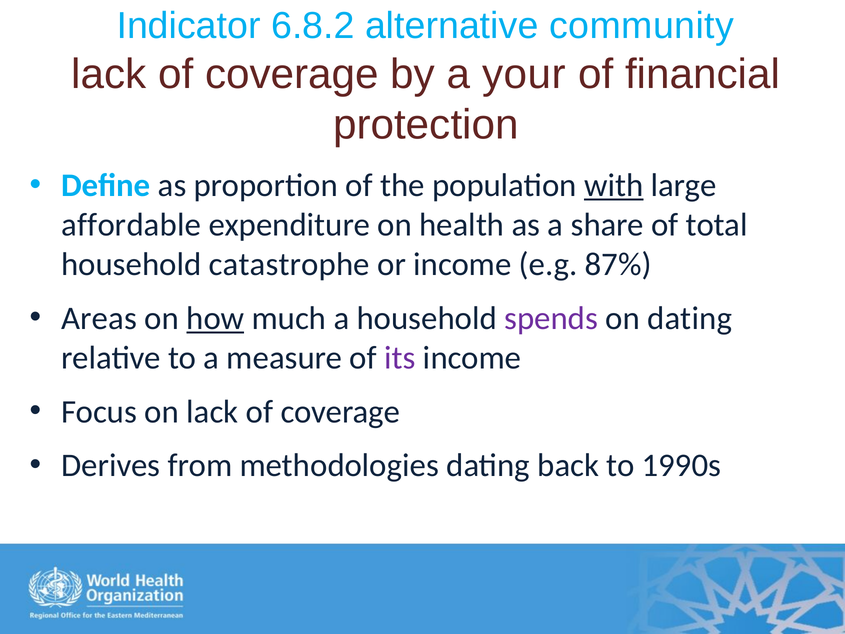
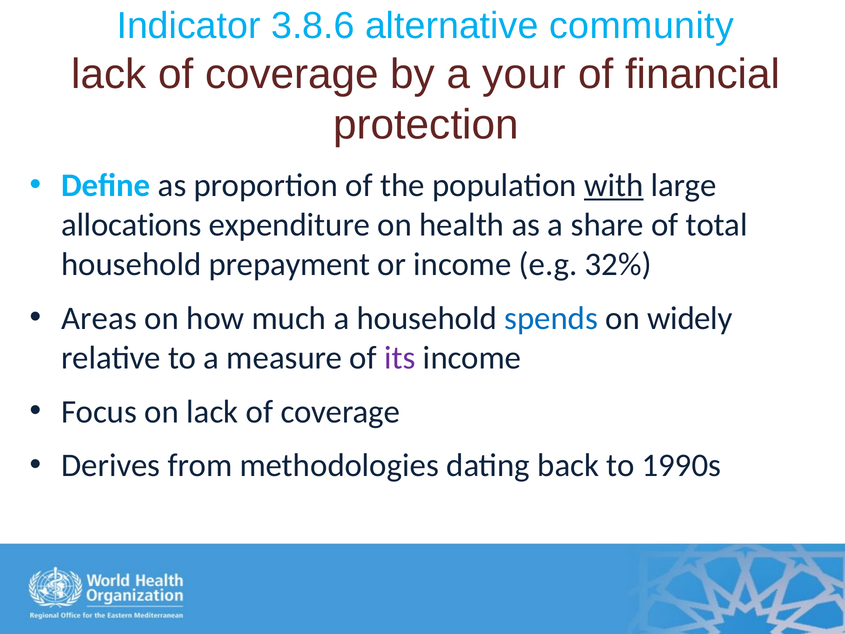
6.8.2: 6.8.2 -> 3.8.6
affordable: affordable -> allocations
catastrophe: catastrophe -> prepayment
87%: 87% -> 32%
how underline: present -> none
spends colour: purple -> blue
on dating: dating -> widely
